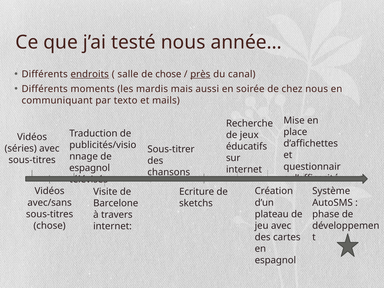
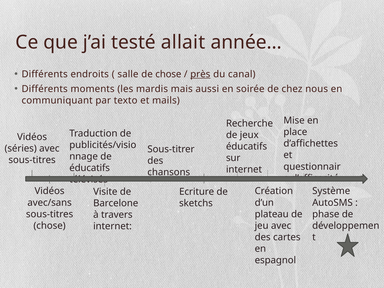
testé nous: nous -> allait
endroits underline: present -> none
espagnol at (90, 168): espagnol -> éducatifs
